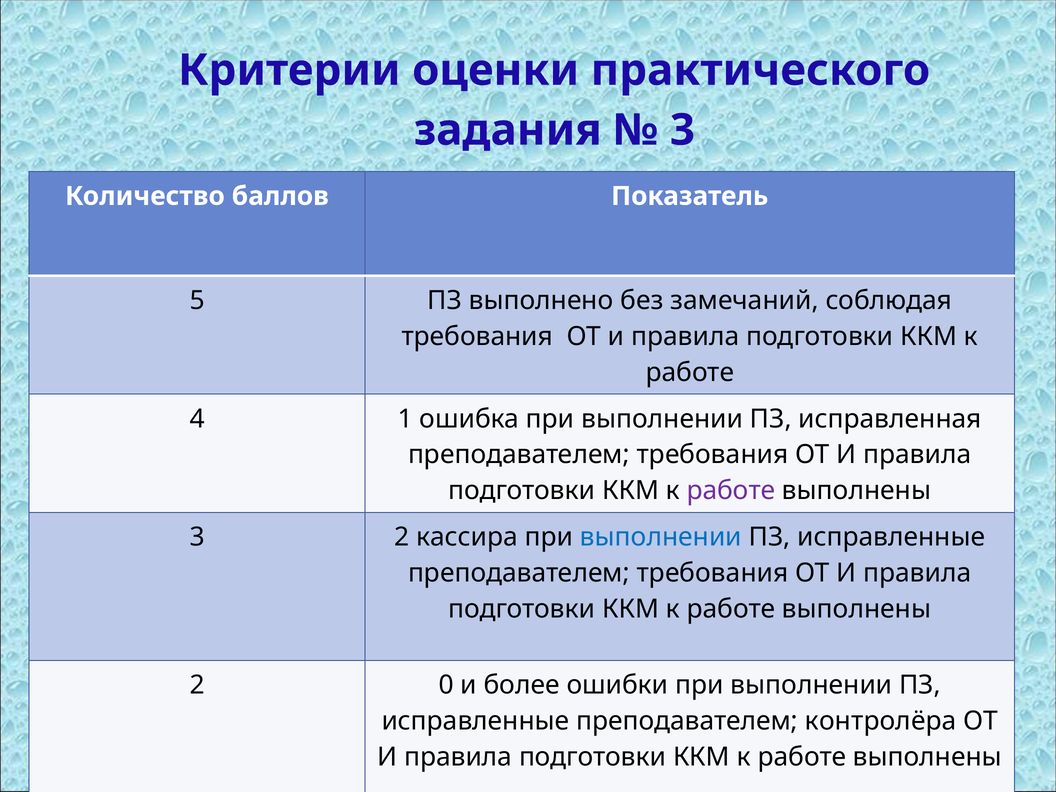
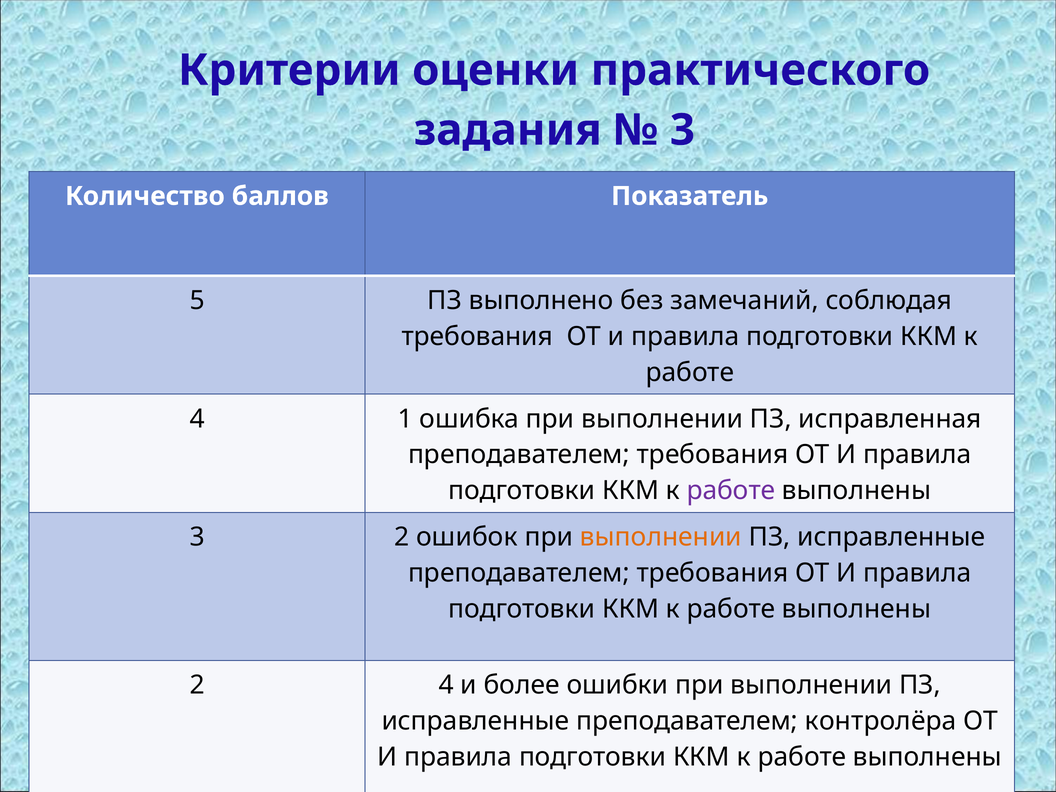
кассира: кассира -> ошибок
выполнении at (661, 537) colour: blue -> orange
2 0: 0 -> 4
